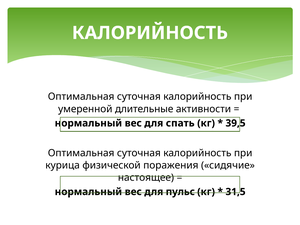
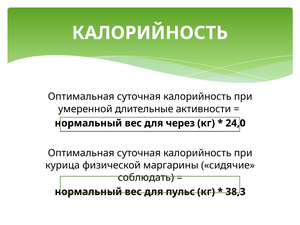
спать: спать -> через
39,5: 39,5 -> 24,0
поражения: поражения -> маргарины
настоящее: настоящее -> соблюдать
31,5: 31,5 -> 38,3
